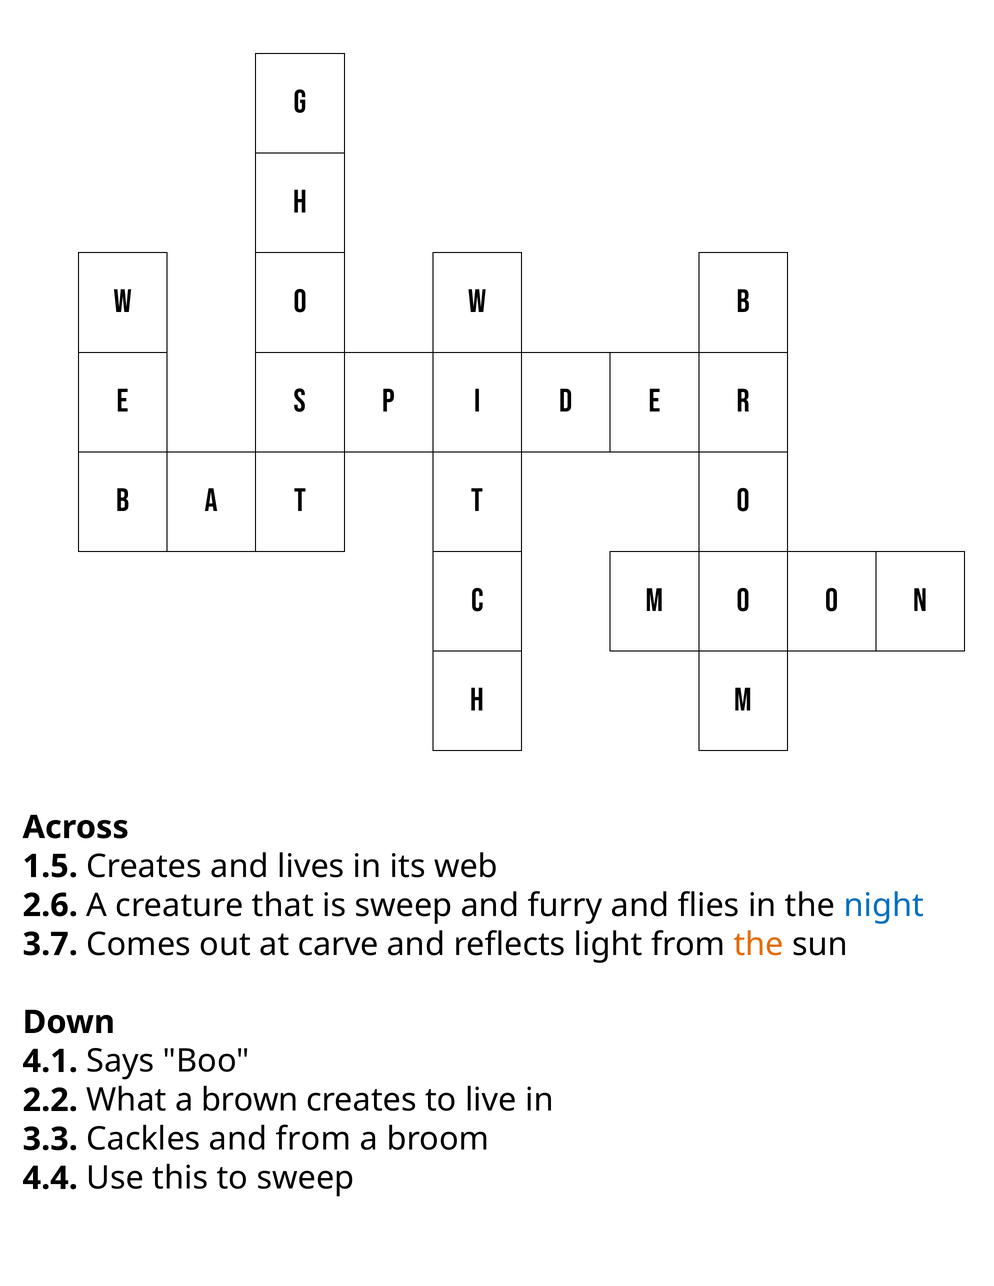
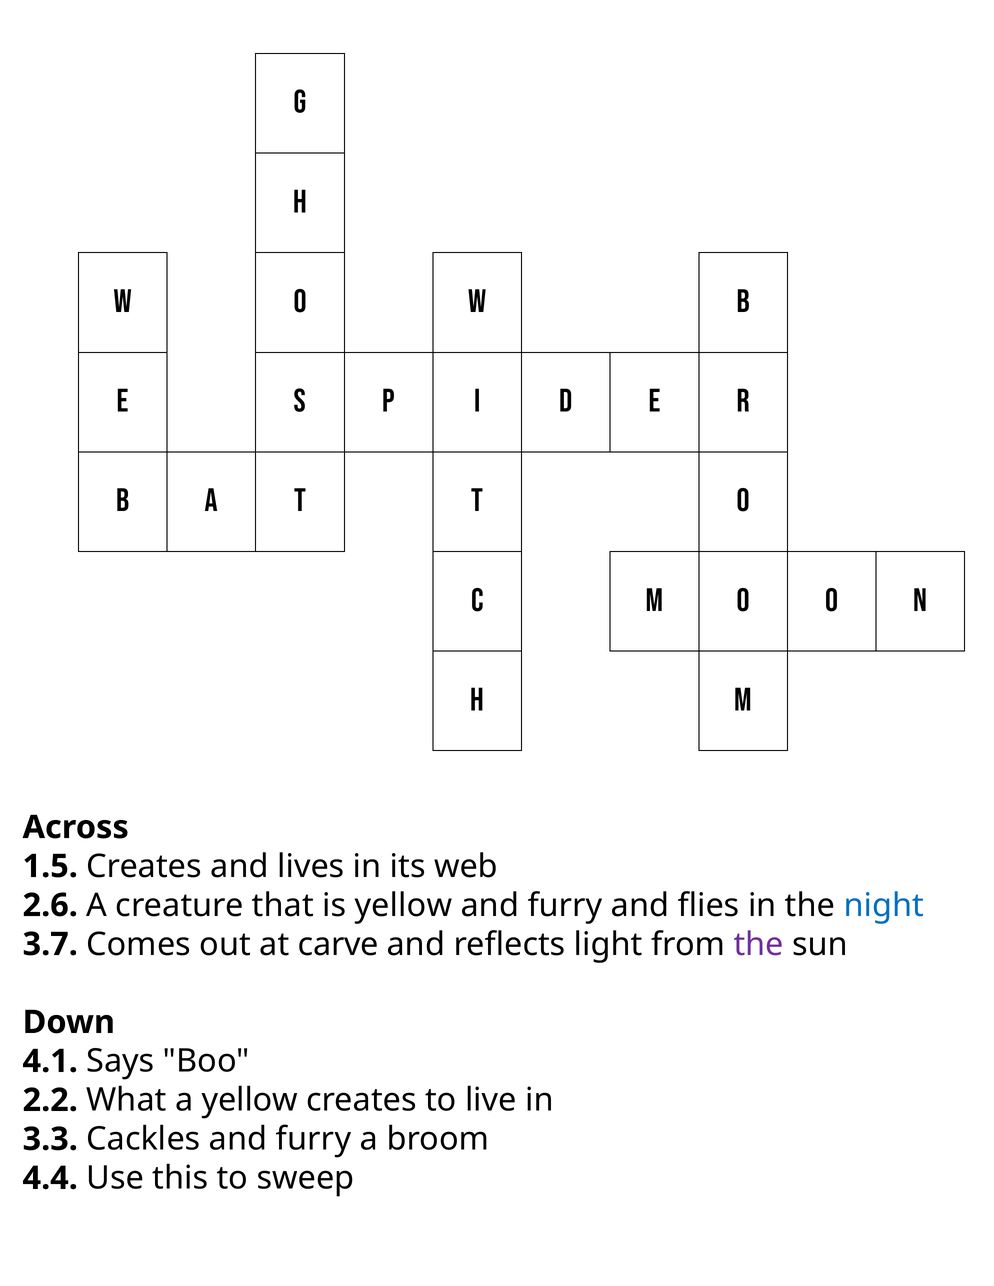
is sweep: sweep -> yellow
the at (759, 945) colour: orange -> purple
a brown: brown -> yellow
Cackles and from: from -> furry
